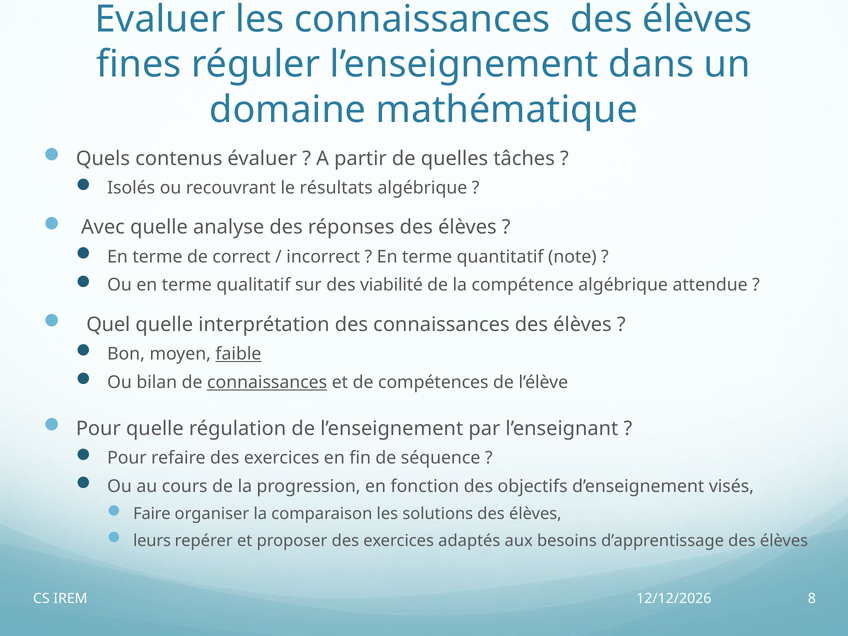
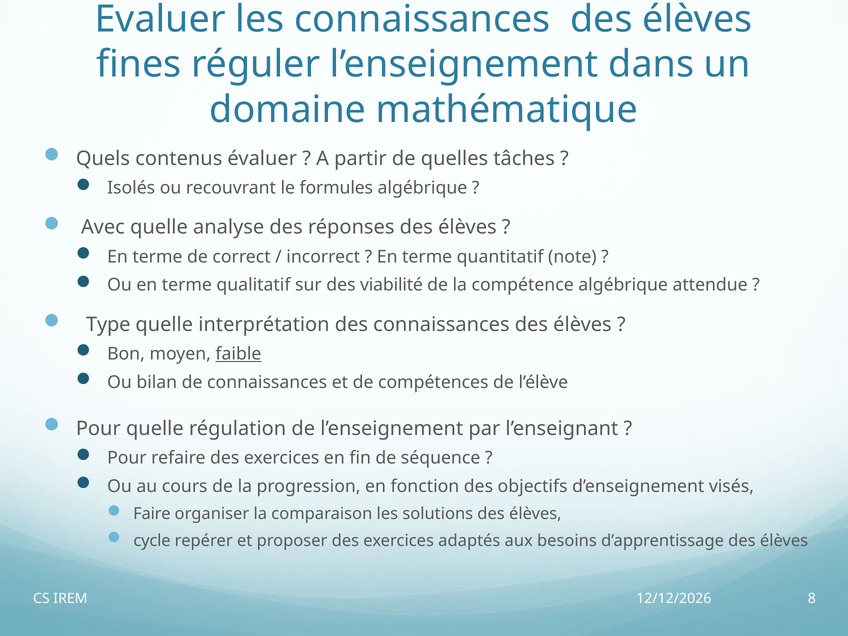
résultats: résultats -> formules
Quel: Quel -> Type
connaissances at (267, 382) underline: present -> none
leurs: leurs -> cycle
